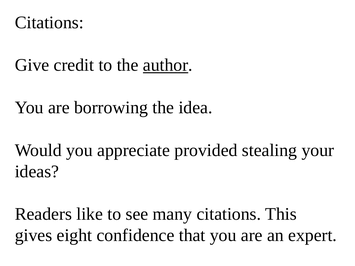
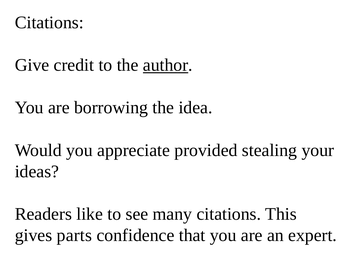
eight: eight -> parts
